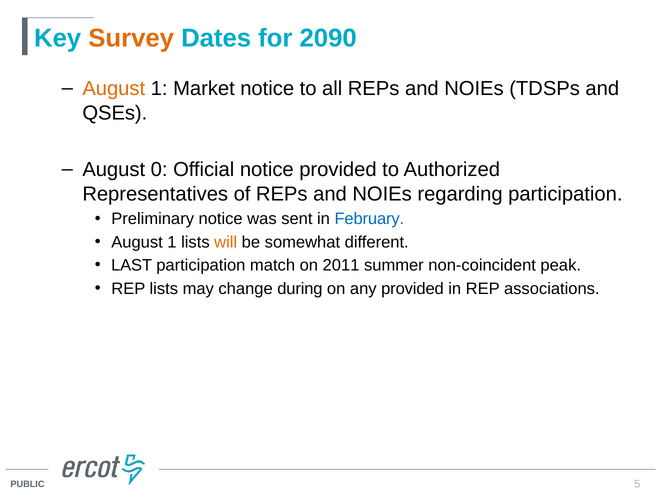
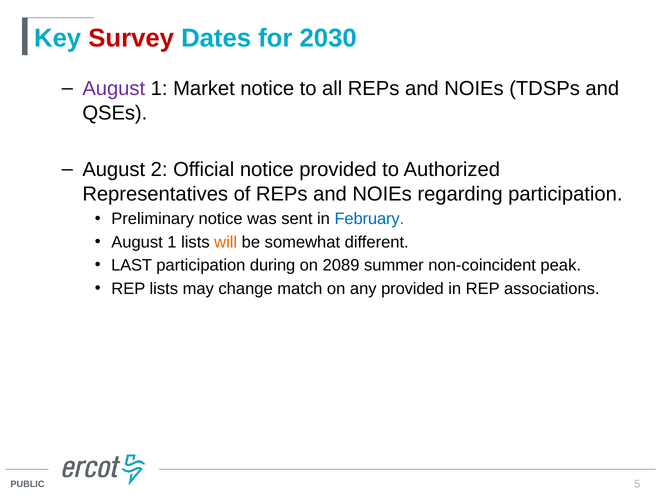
Survey colour: orange -> red
2090: 2090 -> 2030
August at (114, 89) colour: orange -> purple
0: 0 -> 2
match: match -> during
2011: 2011 -> 2089
during: during -> match
